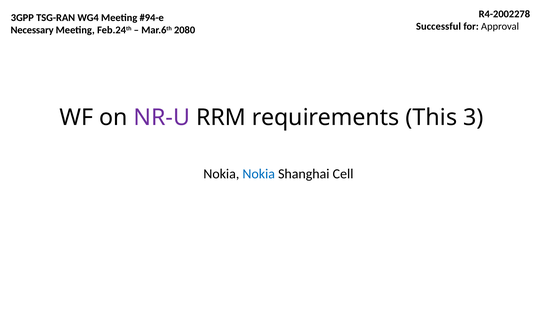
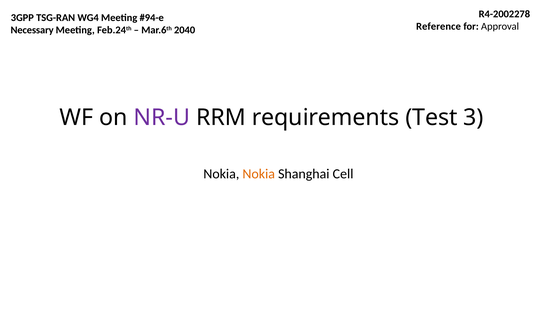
Successful: Successful -> Reference
2080: 2080 -> 2040
This: This -> Test
Nokia at (259, 174) colour: blue -> orange
